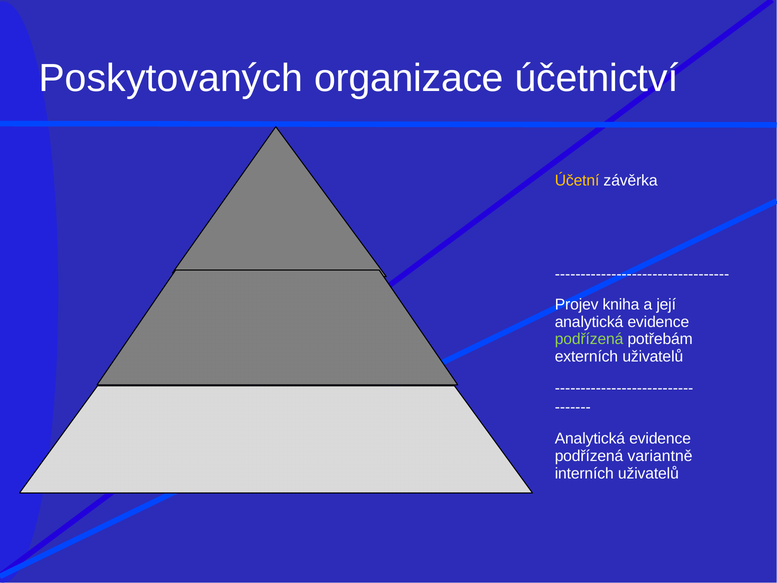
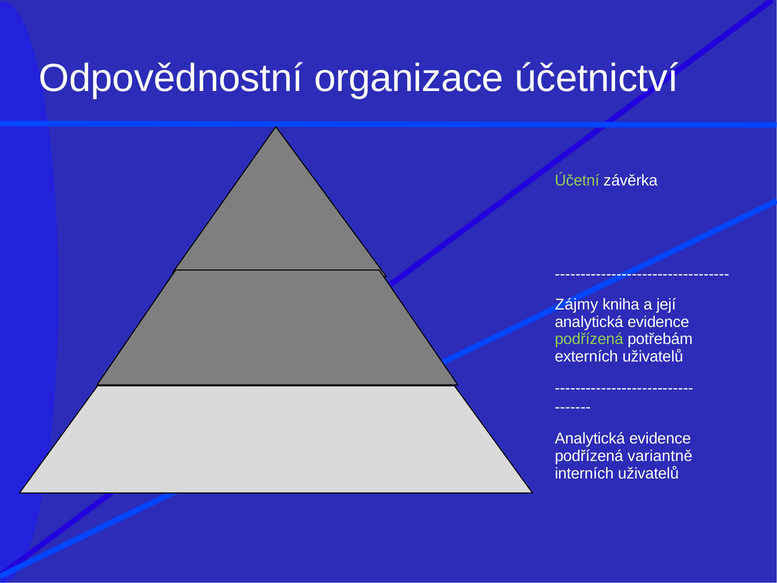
Poskytovaných: Poskytovaných -> Odpovědnostní
Účetní colour: yellow -> light green
Projev: Projev -> Zájmy
